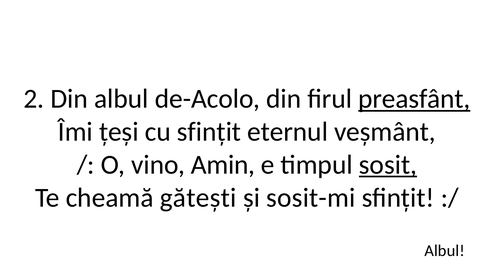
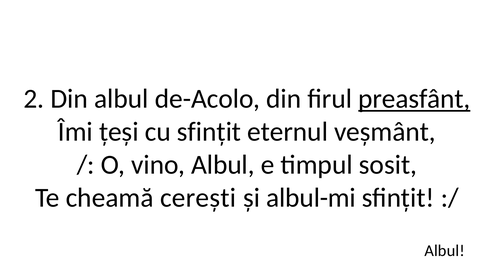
vino Amin: Amin -> Albul
sosit underline: present -> none
gătești: gătești -> cerești
sosit-mi: sosit-mi -> albul-mi
